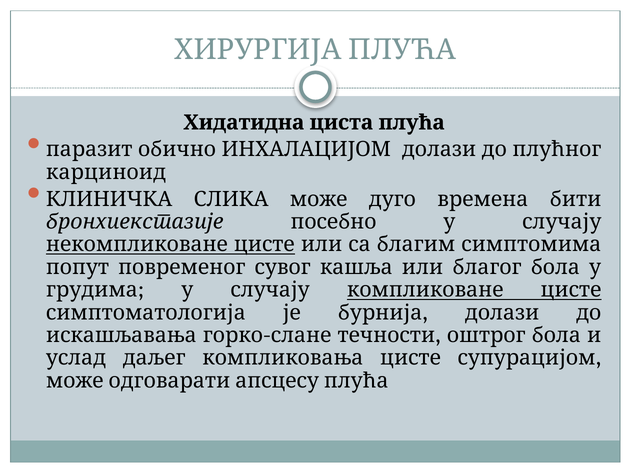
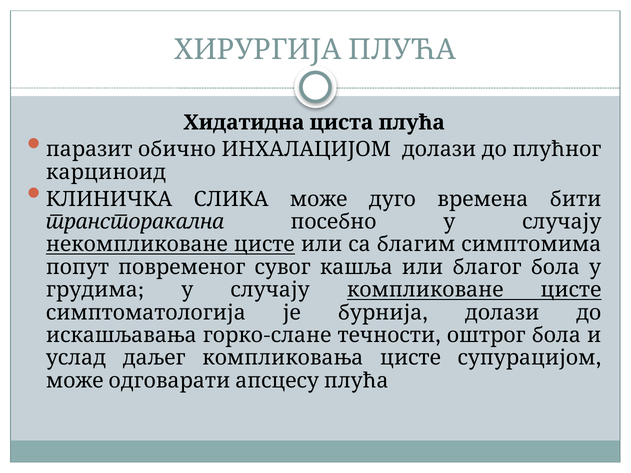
бронхиекстазије: бронхиекстазије -> трансторакална
